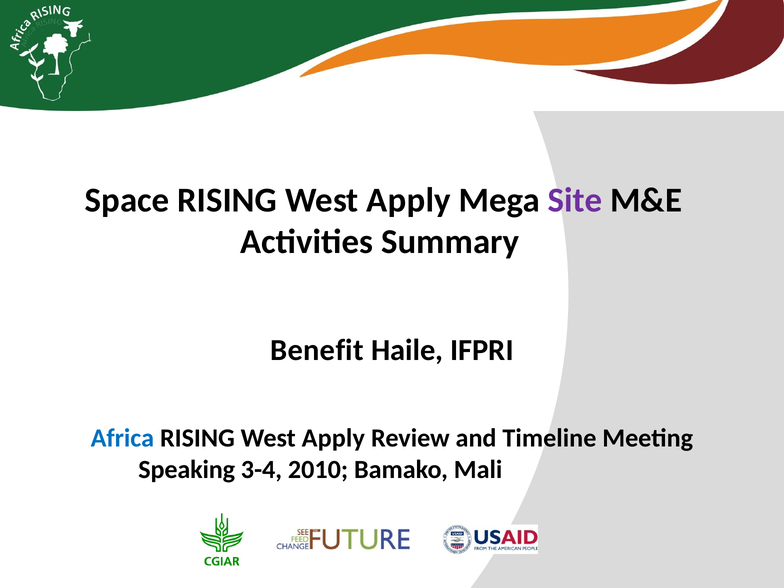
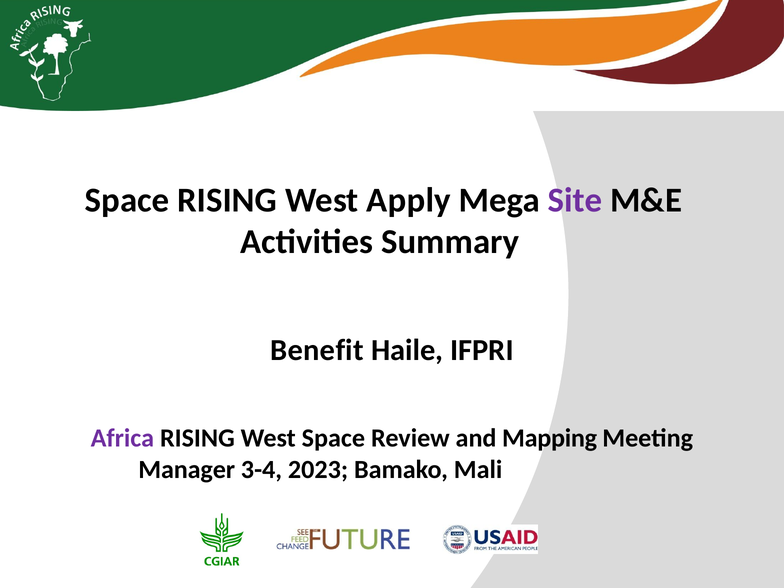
Africa colour: blue -> purple
Apply at (333, 438): Apply -> Space
Timeline: Timeline -> Mapping
Speaking: Speaking -> Manager
2010: 2010 -> 2023
